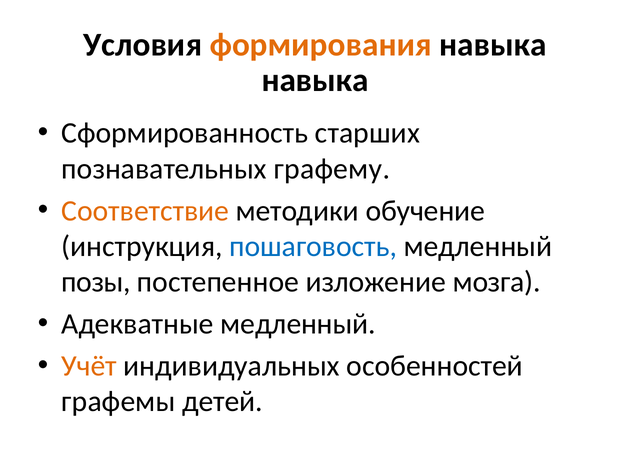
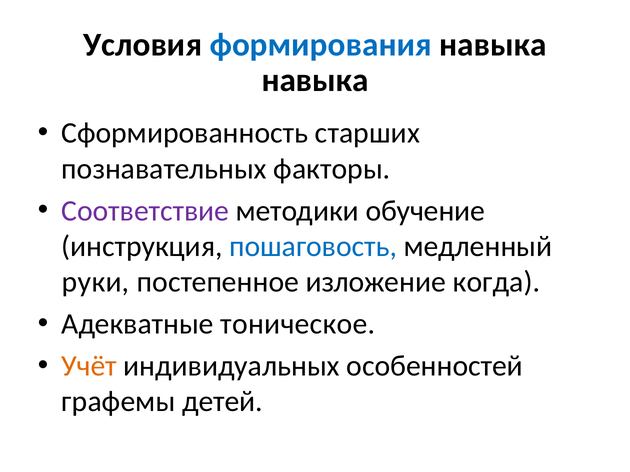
формирования colour: orange -> blue
графему: графему -> факторы
Соответствие colour: orange -> purple
позы: позы -> руки
мозга: мозга -> когда
Адекватные медленный: медленный -> тоническое
